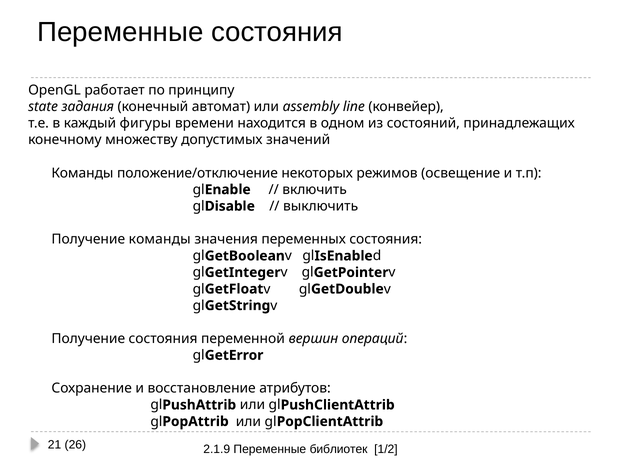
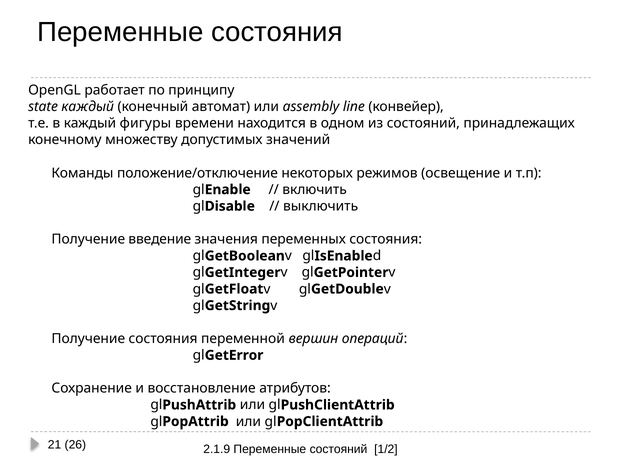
state задания: задания -> каждый
Получение команды: команды -> введение
Переменные библиотек: библиотек -> состояний
